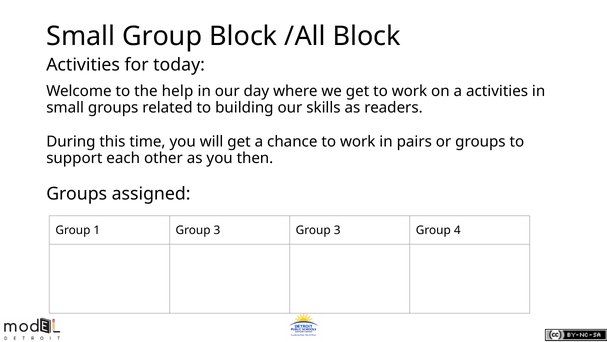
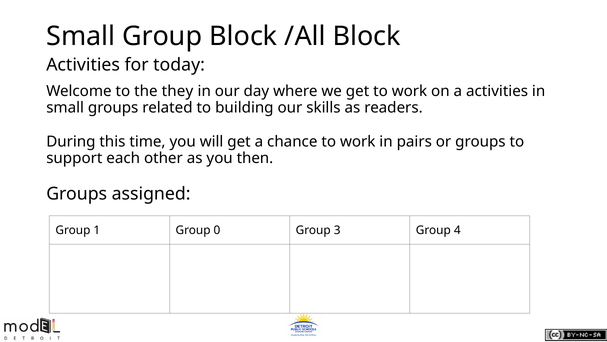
help: help -> they
1 Group 3: 3 -> 0
